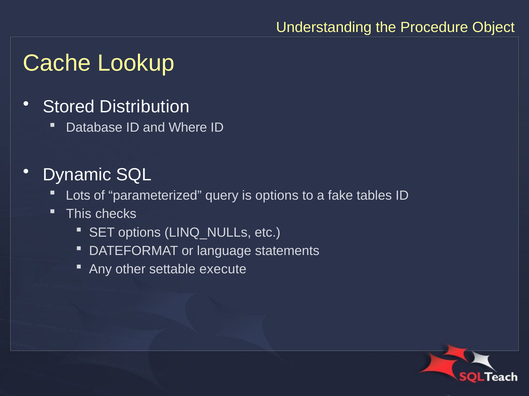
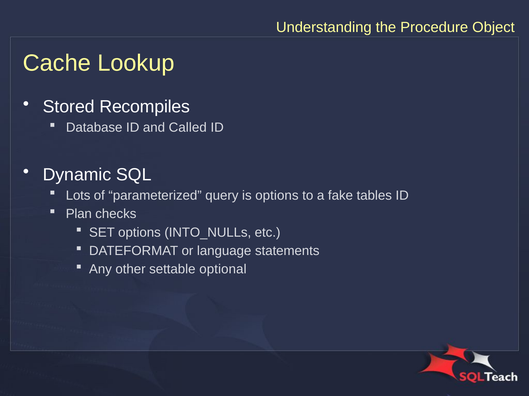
Distribution: Distribution -> Recompiles
Where: Where -> Called
This: This -> Plan
LINQ_NULLs: LINQ_NULLs -> INTO_NULLs
execute: execute -> optional
